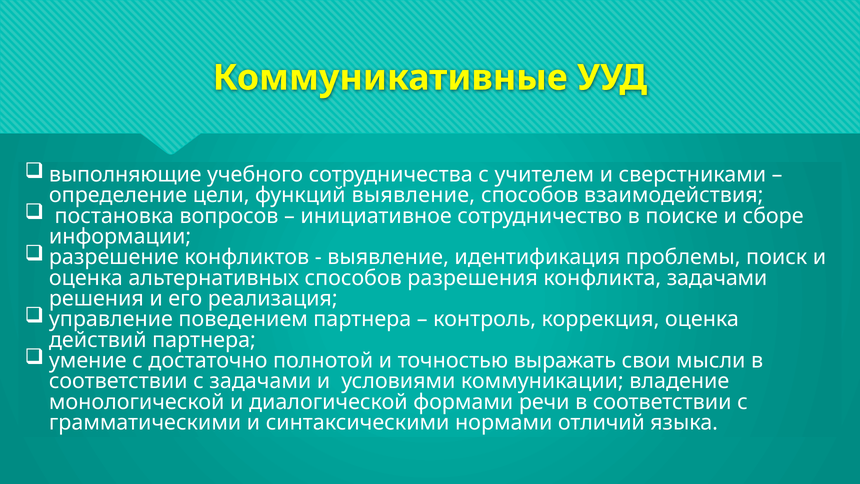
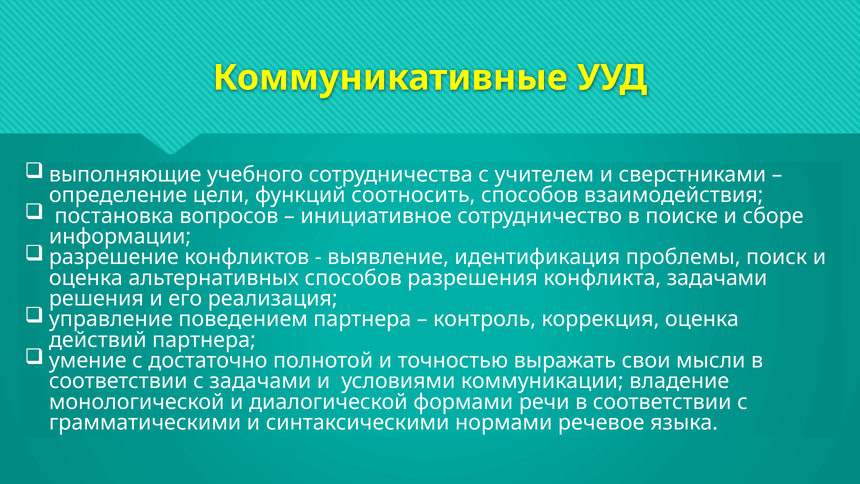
функций выявление: выявление -> соотносить
отличий: отличий -> речевое
